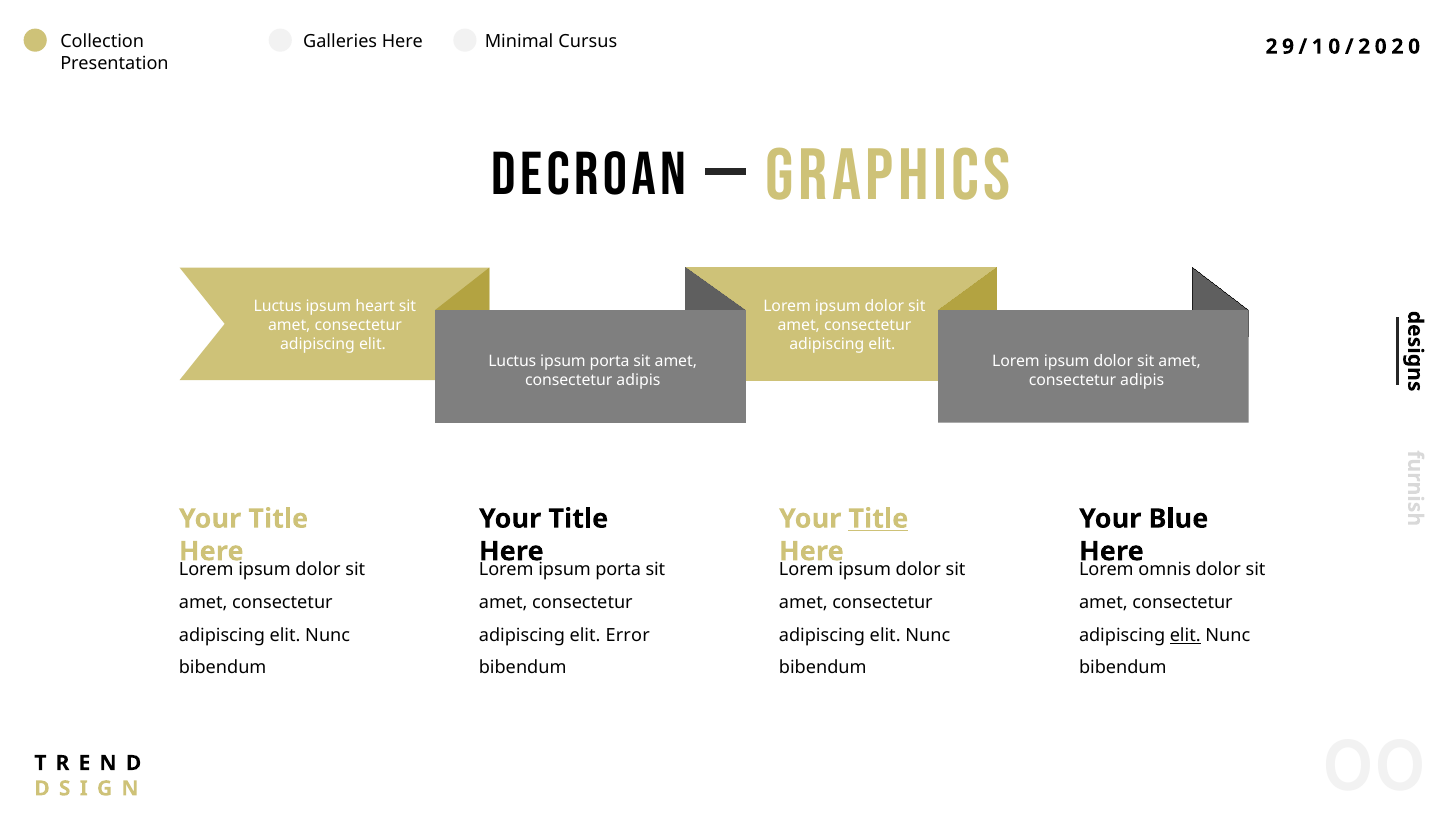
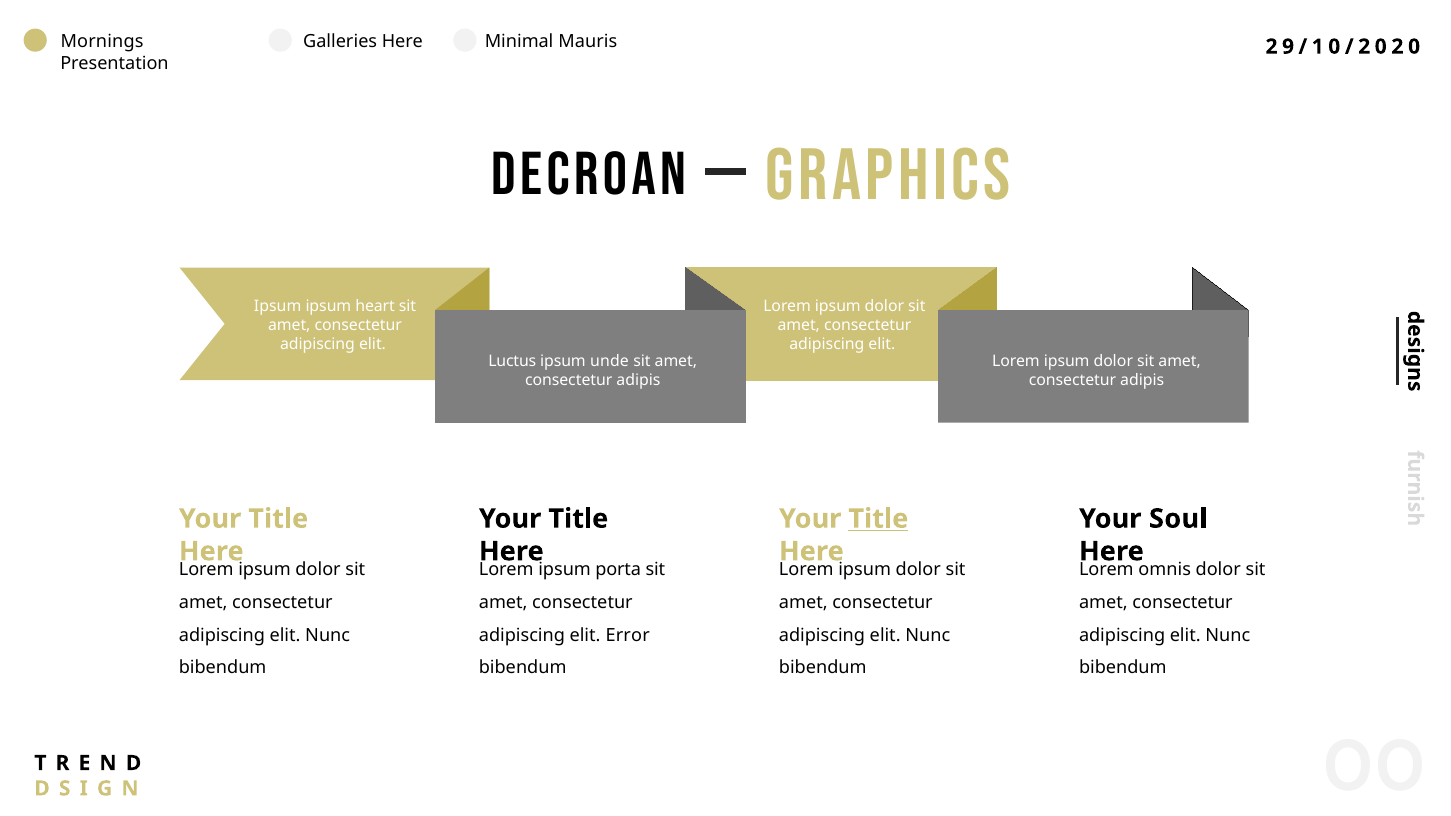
Collection: Collection -> Mornings
Cursus: Cursus -> Mauris
Luctus at (278, 307): Luctus -> Ipsum
porta at (610, 361): porta -> unde
Blue: Blue -> Soul
elit at (1185, 635) underline: present -> none
